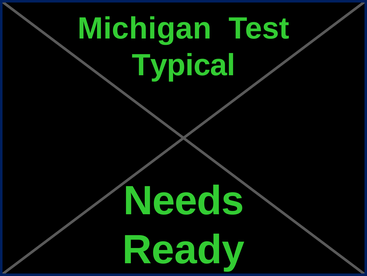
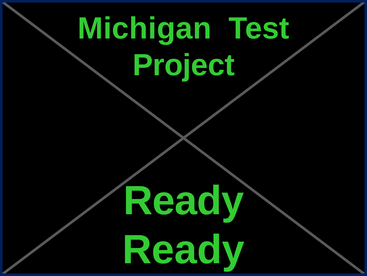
Typical: Typical -> Project
Needs at (184, 200): Needs -> Ready
